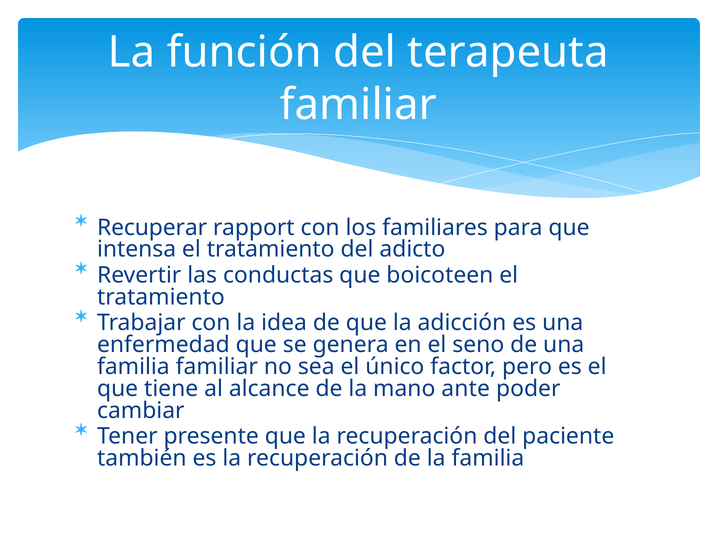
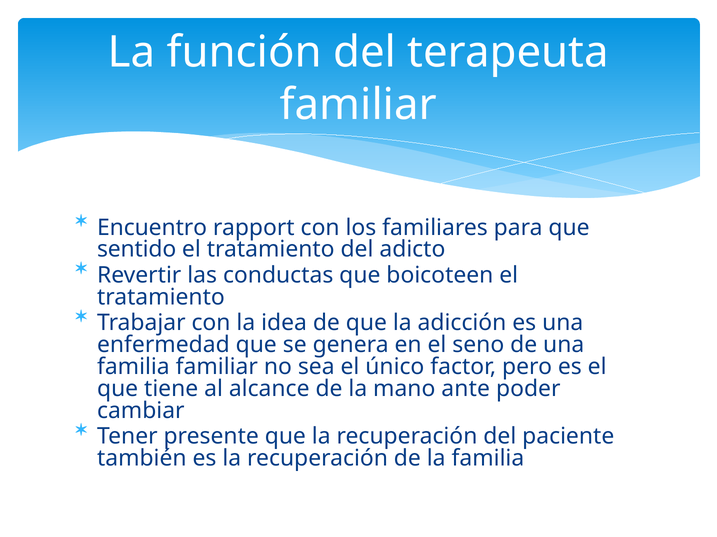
Recuperar: Recuperar -> Encuentro
intensa: intensa -> sentido
